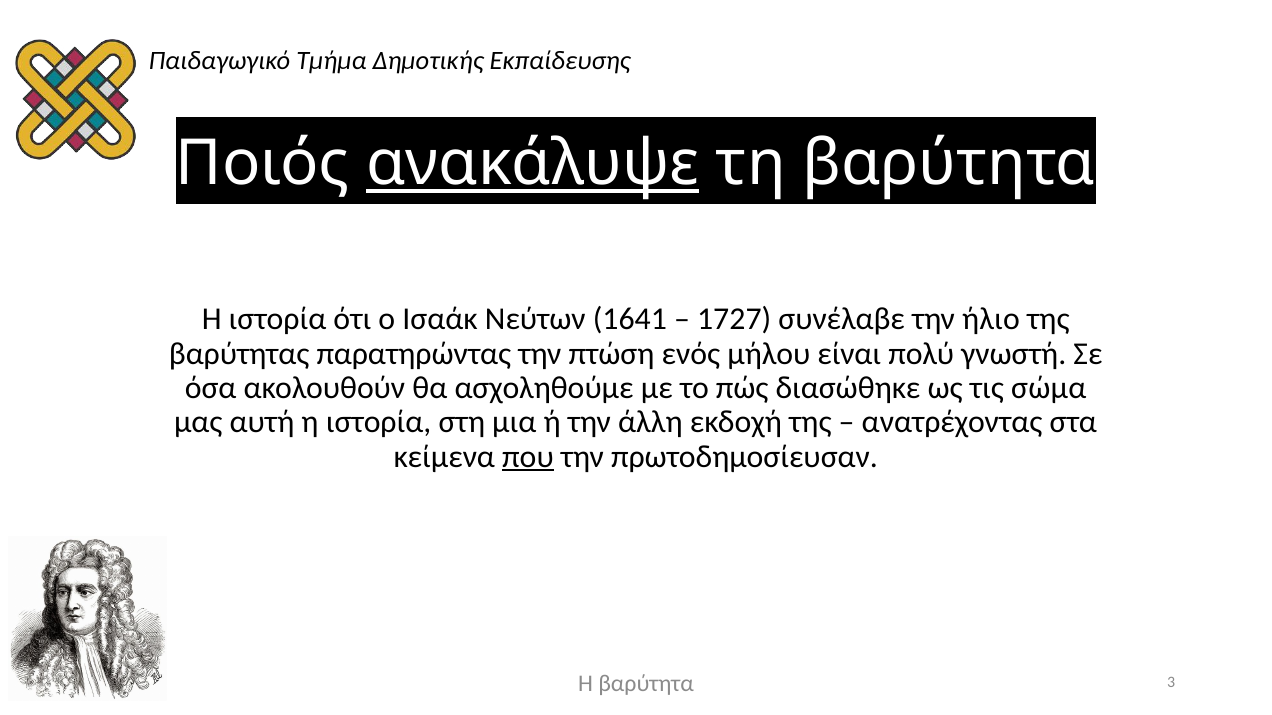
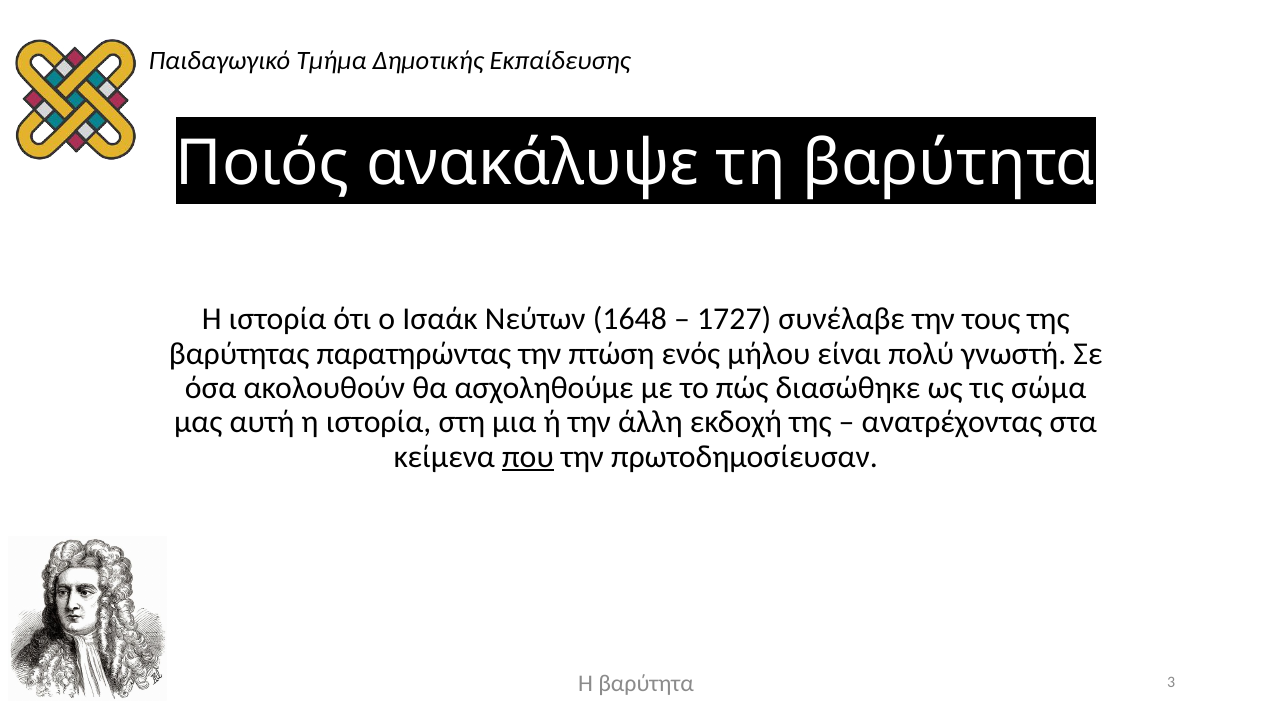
ανακάλυψε underline: present -> none
1641: 1641 -> 1648
ήλιο: ήλιο -> τους
